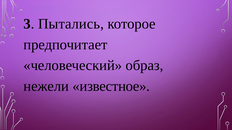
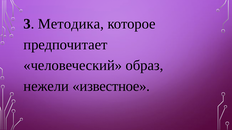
Пытались: Пытались -> Методика
